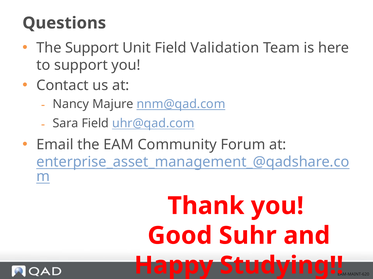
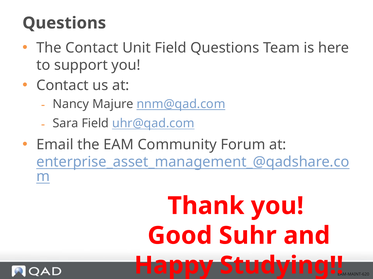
The Support: Support -> Contact
Field Validation: Validation -> Questions
